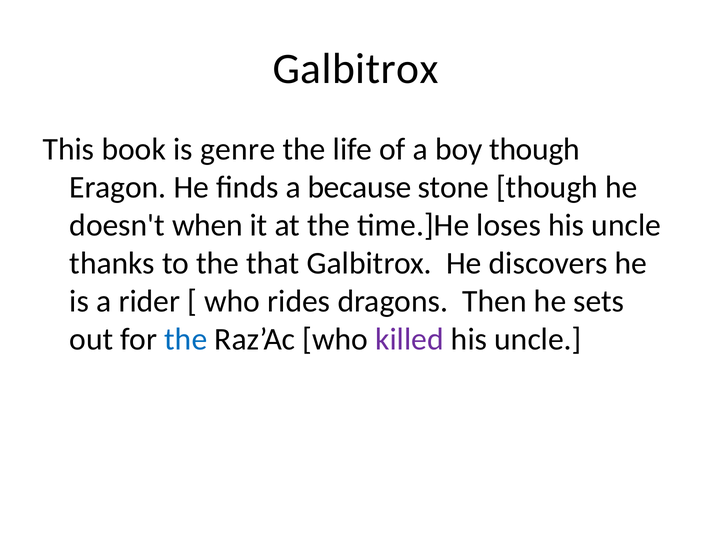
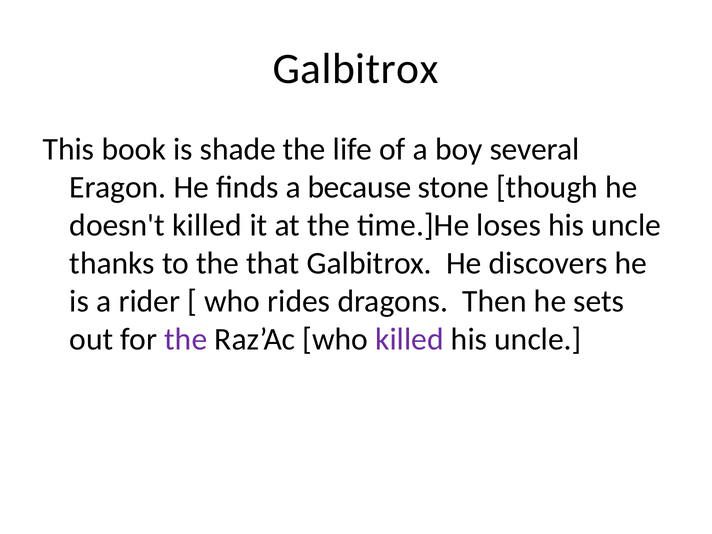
genre: genre -> shade
boy though: though -> several
doesn't when: when -> killed
the at (186, 339) colour: blue -> purple
